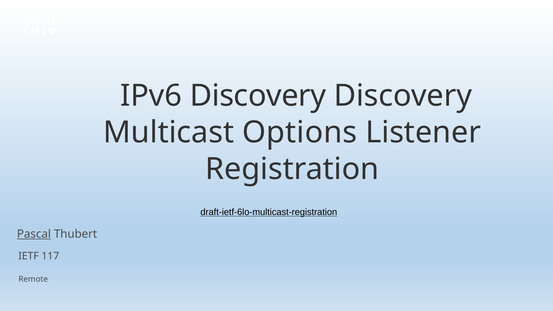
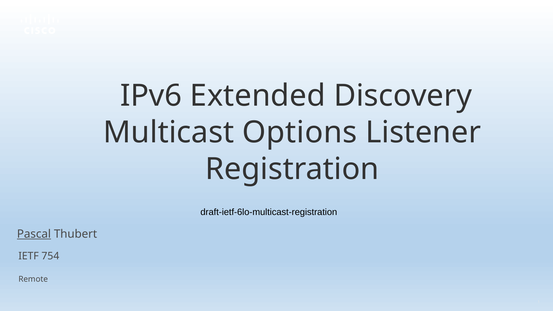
IPv6 Discovery: Discovery -> Extended
draft-ietf-6lo-multicast-registration underline: present -> none
117: 117 -> 754
